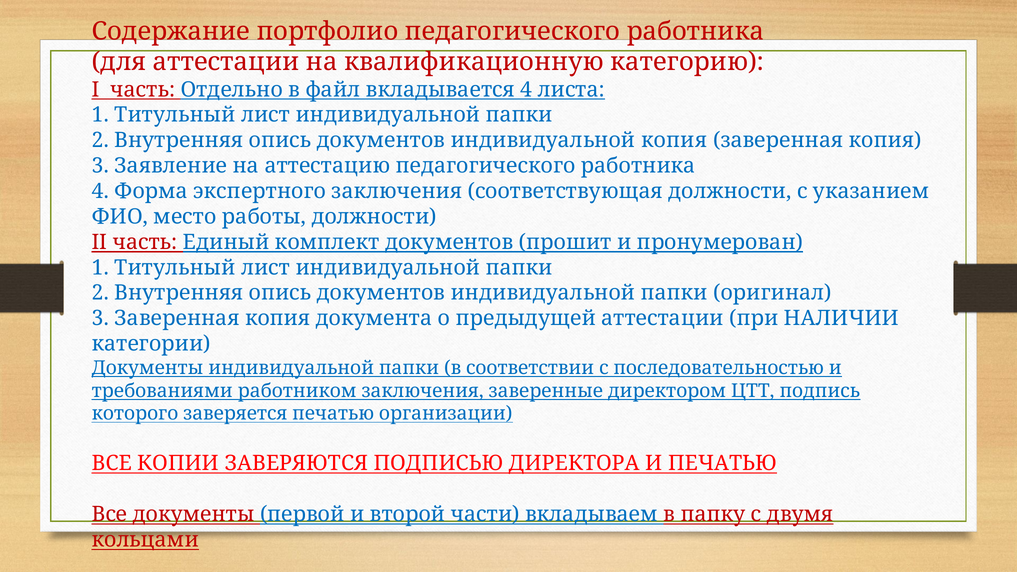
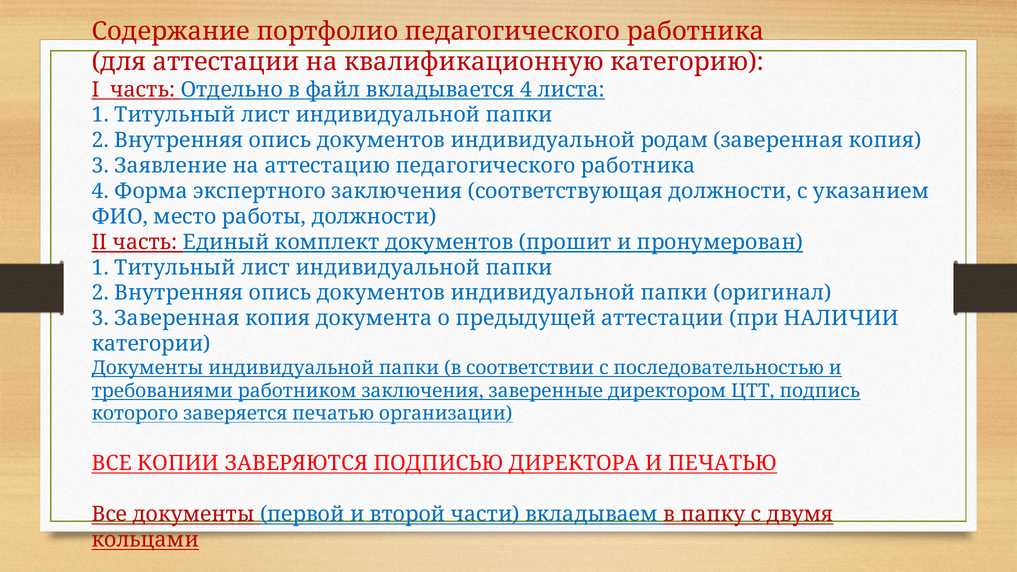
индивидуальной копия: копия -> родам
